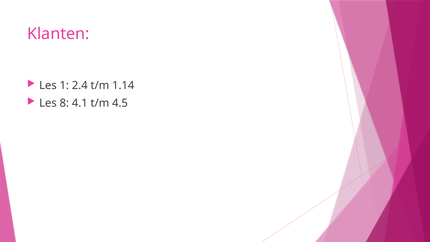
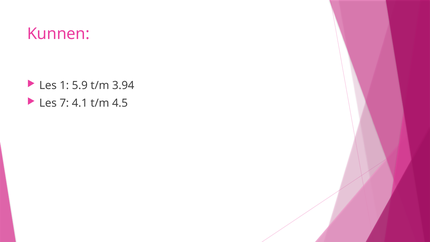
Klanten: Klanten -> Kunnen
2.4: 2.4 -> 5.9
1.14: 1.14 -> 3.94
8: 8 -> 7
